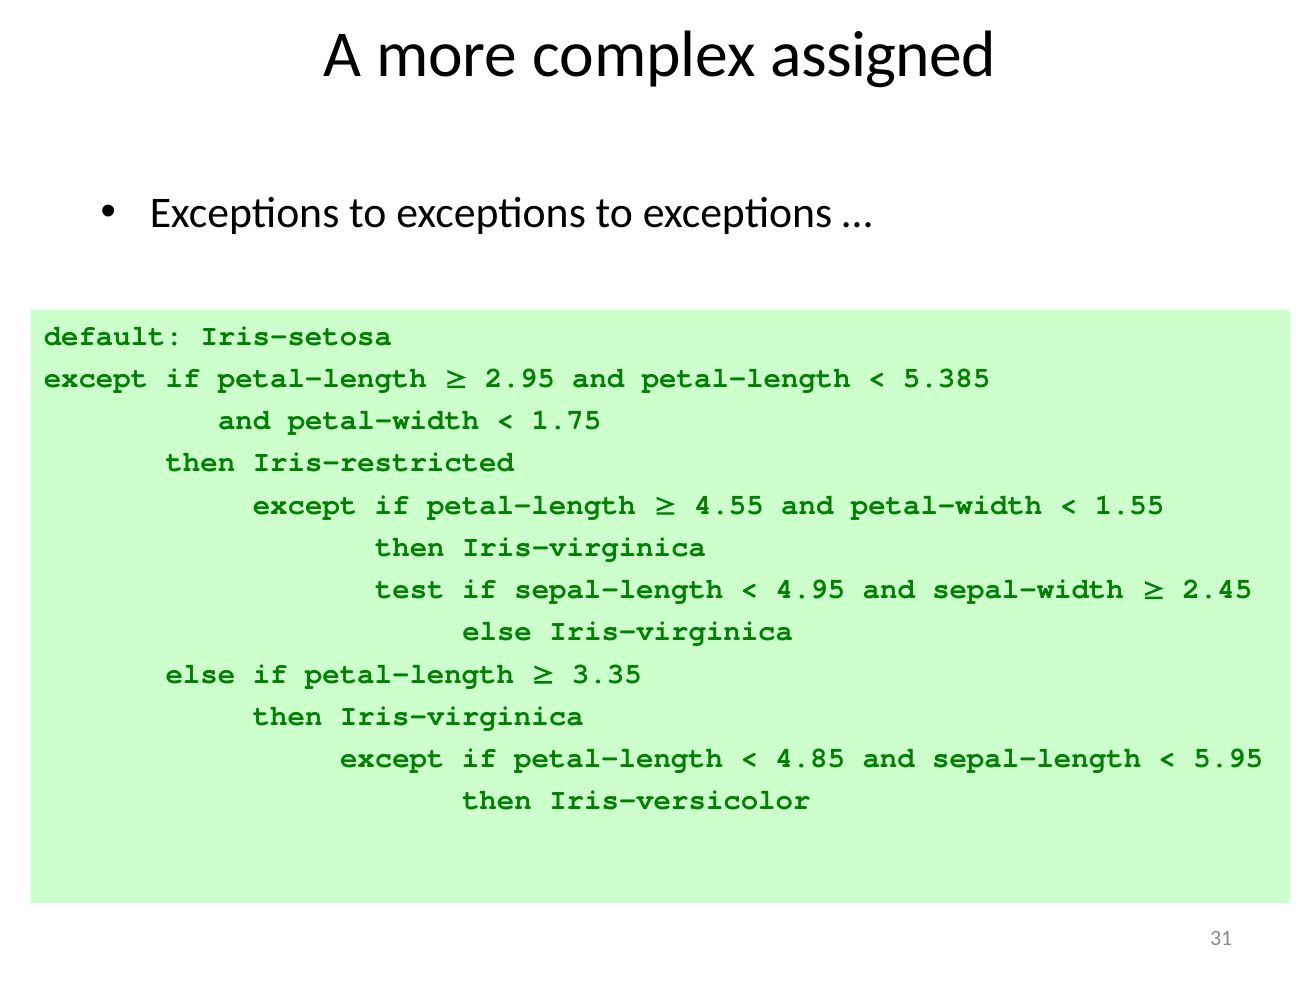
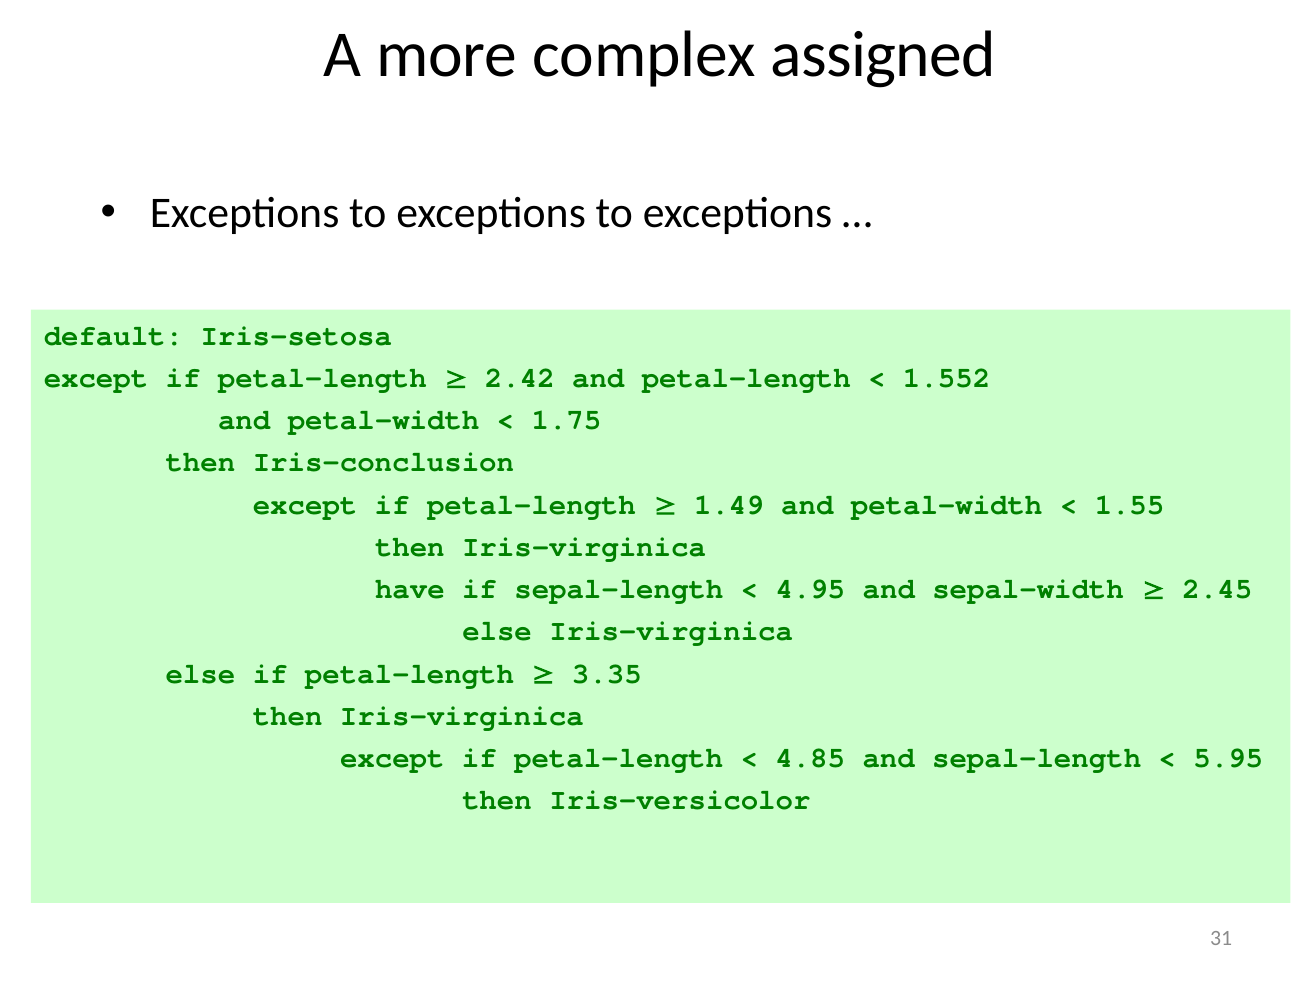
2.95: 2.95 -> 2.42
5.385: 5.385 -> 1.552
Iris-restricted: Iris-restricted -> Iris-conclusion
4.55: 4.55 -> 1.49
test: test -> have
